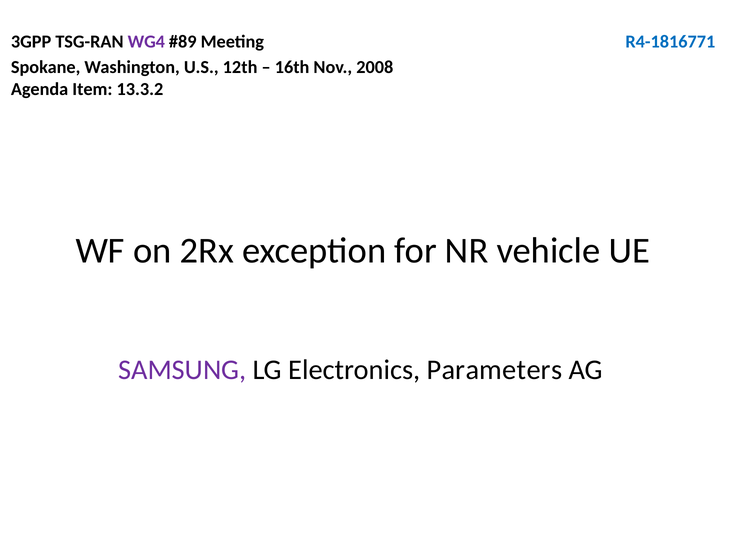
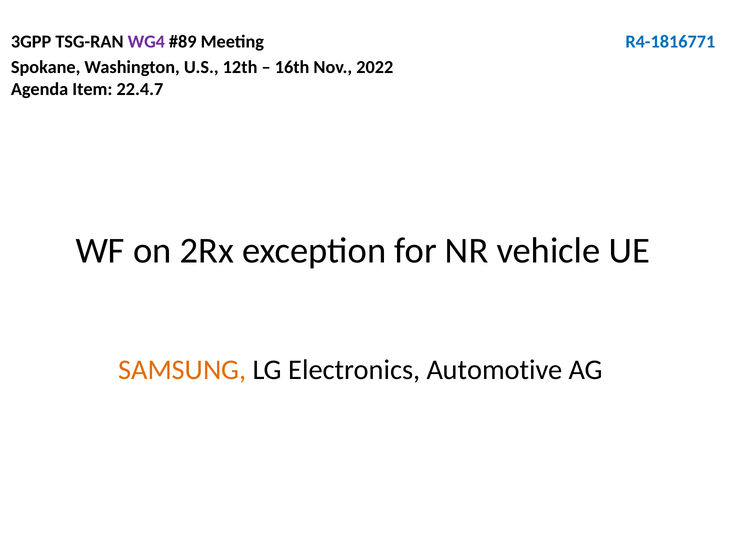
2008: 2008 -> 2022
13.3.2: 13.3.2 -> 22.4.7
SAMSUNG colour: purple -> orange
Parameters: Parameters -> Automotive
